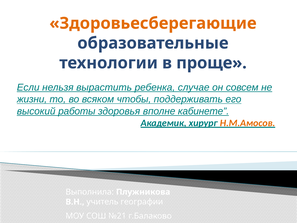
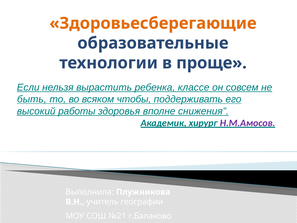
случае: случае -> классе
жизни: жизни -> быть
кабинете: кабинете -> снижения
Н.М.Амосов colour: orange -> purple
